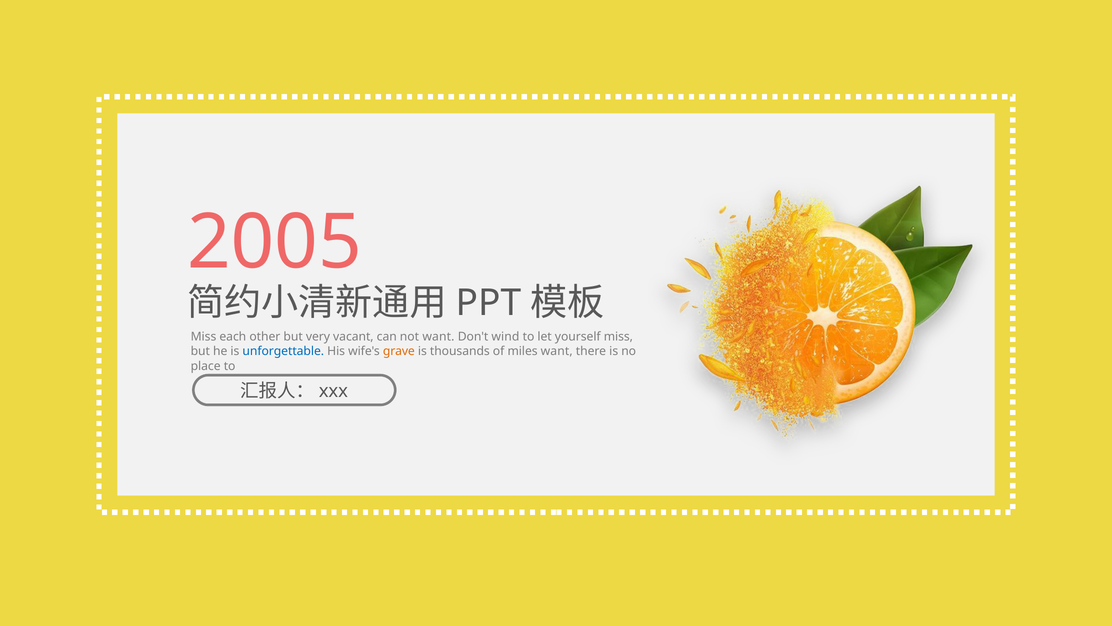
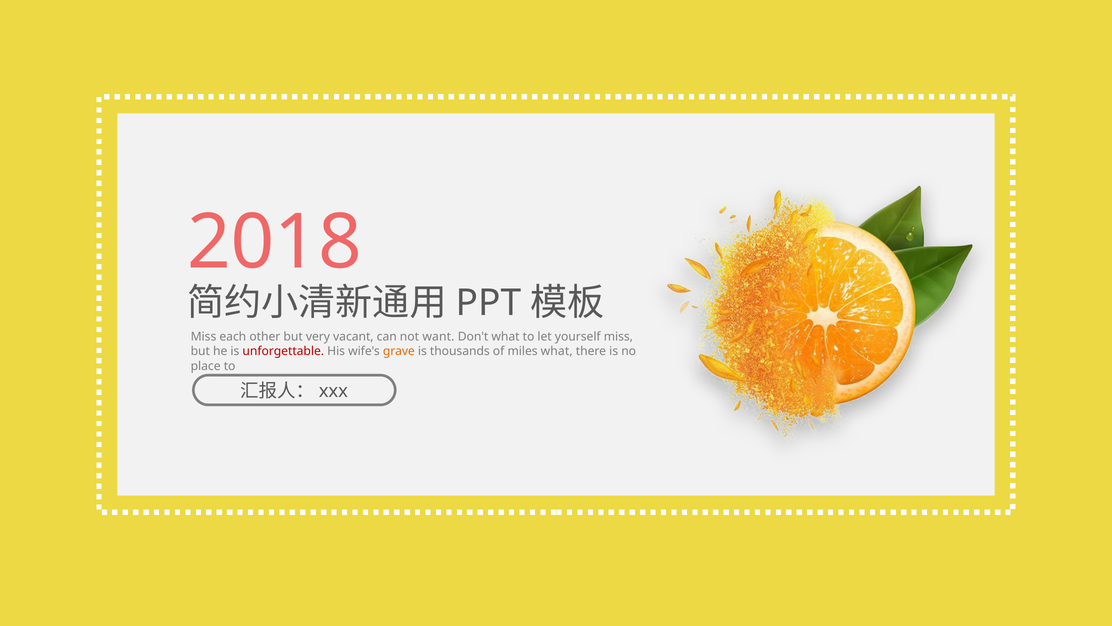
2005: 2005 -> 2018
Don't wind: wind -> what
unforgettable colour: blue -> red
miles want: want -> what
